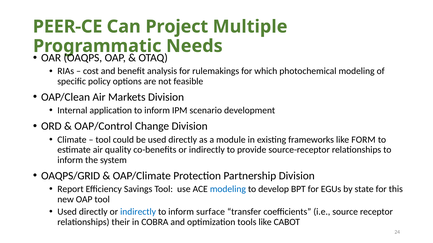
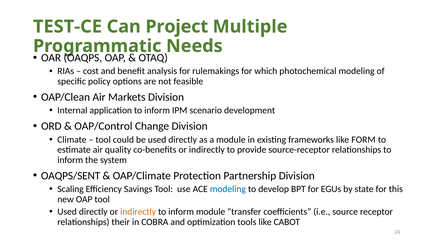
PEER-CE: PEER-CE -> TEST-CE
OAQPS/GRID: OAQPS/GRID -> OAQPS/SENT
Report: Report -> Scaling
indirectly at (138, 212) colour: blue -> orange
inform surface: surface -> module
